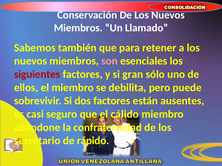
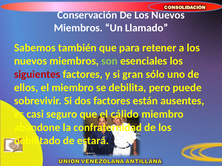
son colour: pink -> light green
secretario: secretario -> debilitado
rápido: rápido -> estará
